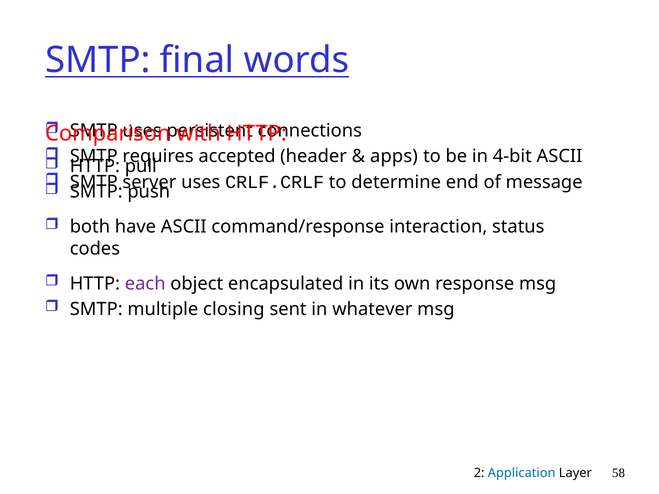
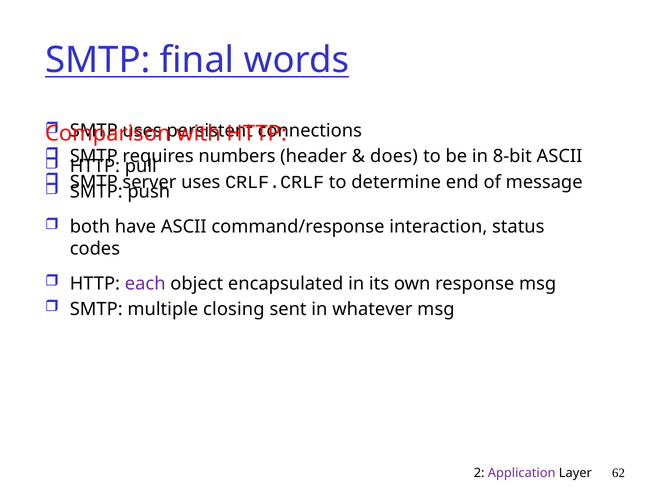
accepted: accepted -> numbers
apps: apps -> does
4-bit: 4-bit -> 8-bit
Application colour: blue -> purple
58: 58 -> 62
